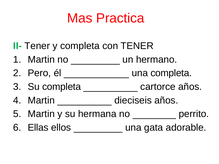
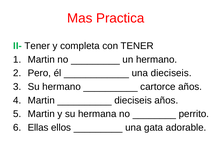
una completa: completa -> dieciseis
Su completa: completa -> hermano
